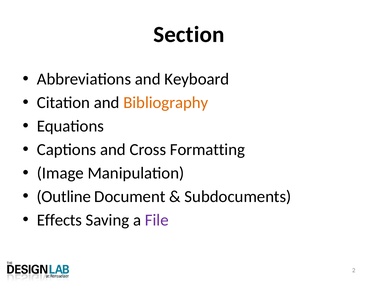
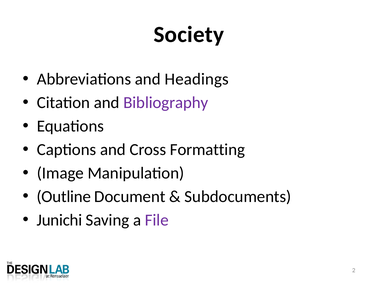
Section: Section -> Society
Keyboard: Keyboard -> Headings
Bibliography colour: orange -> purple
Effects: Effects -> Junichi
